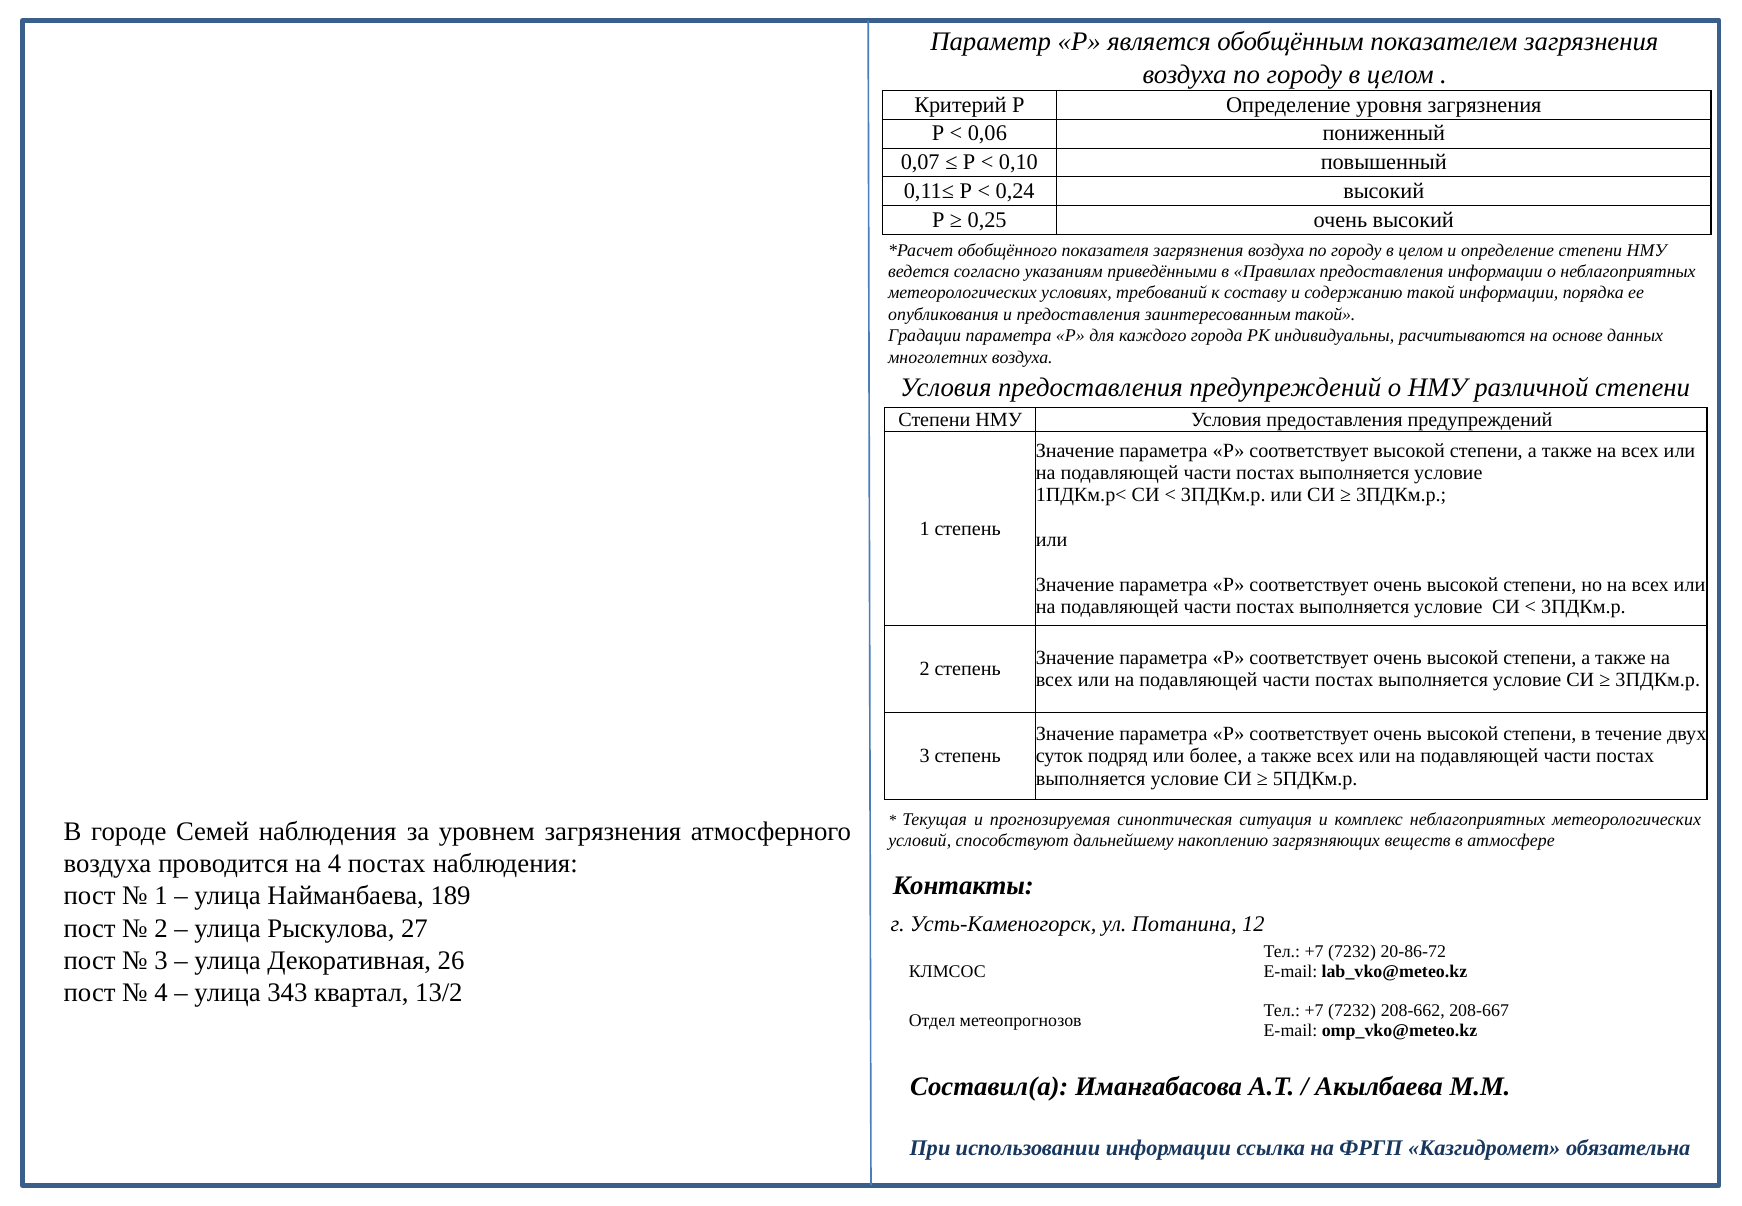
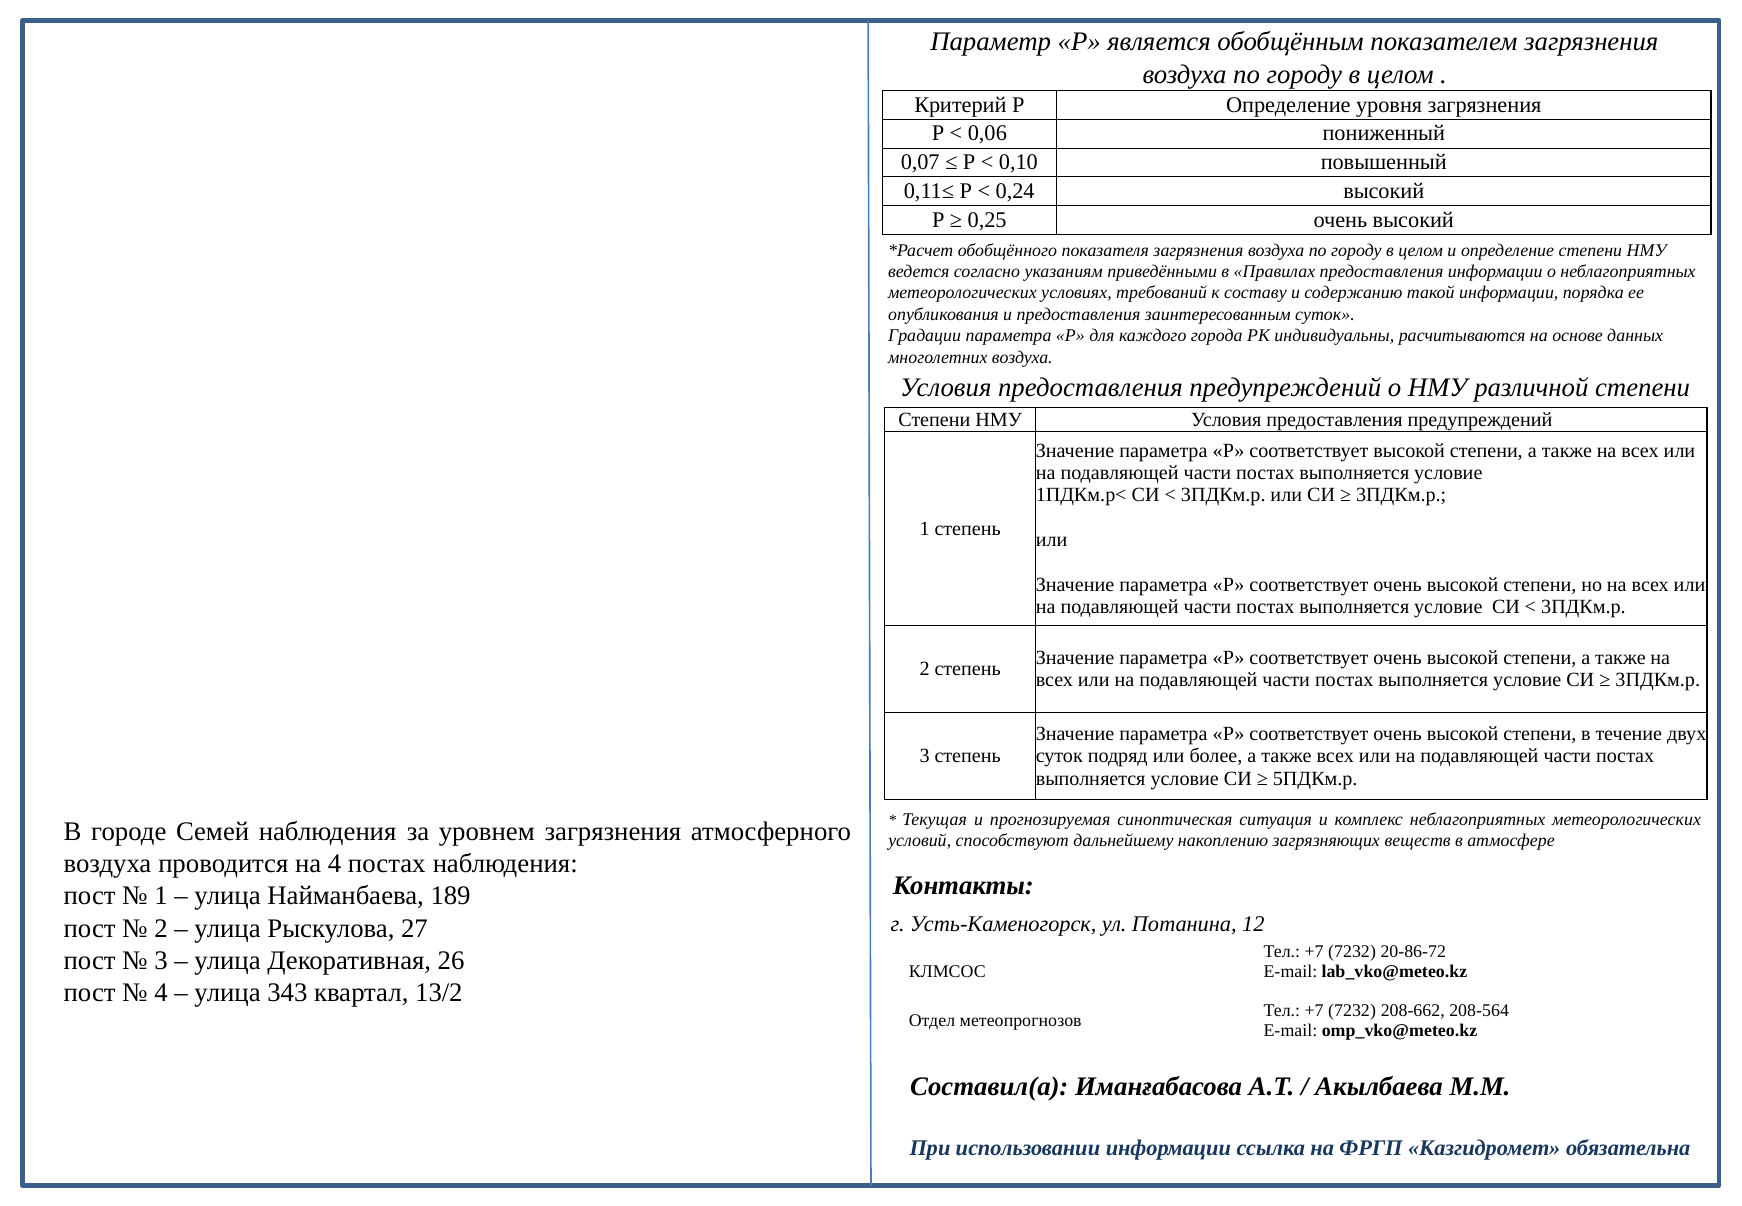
заинтересованным такой: такой -> суток
208-667: 208-667 -> 208-564
